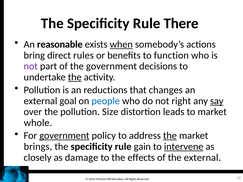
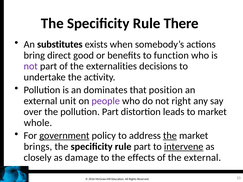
reasonable: reasonable -> substitutes
when underline: present -> none
rules: rules -> good
the government: government -> externalities
the at (75, 77) underline: present -> none
reductions: reductions -> dominates
changes: changes -> position
goal: goal -> unit
people colour: blue -> purple
say underline: present -> none
pollution Size: Size -> Part
rule gain: gain -> part
